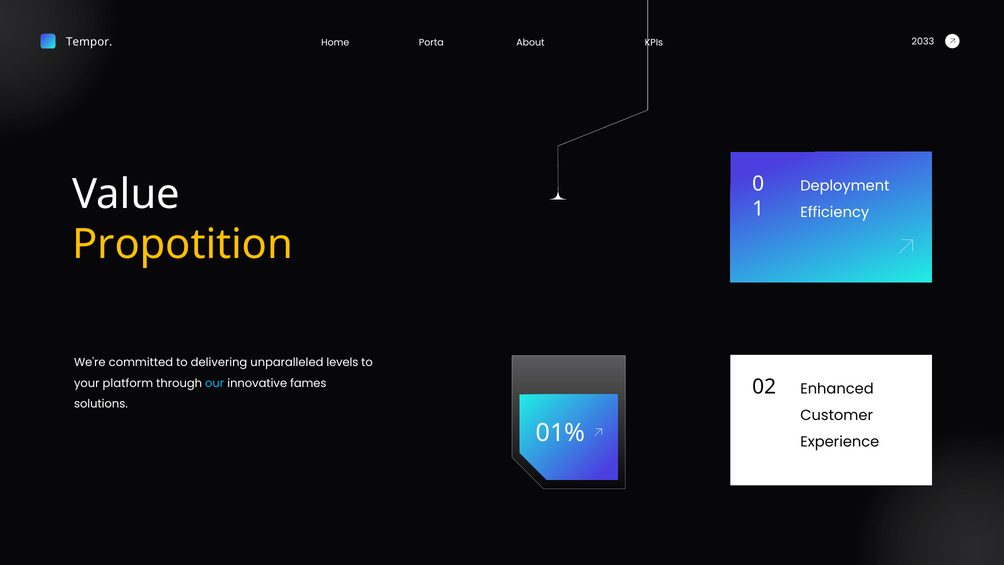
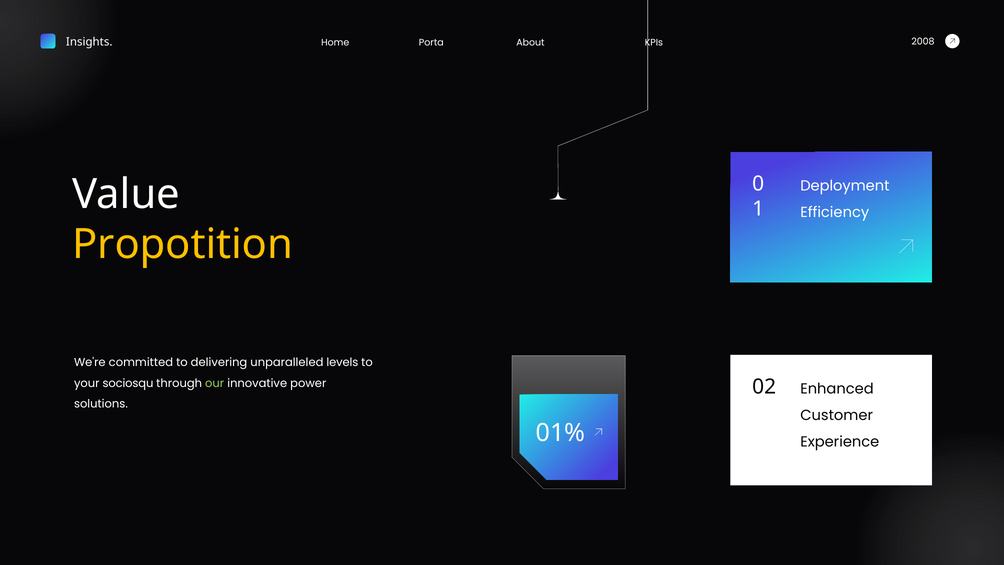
Tempor: Tempor -> Insights
2033: 2033 -> 2008
platform: platform -> sociosqu
our colour: light blue -> light green
fames: fames -> power
